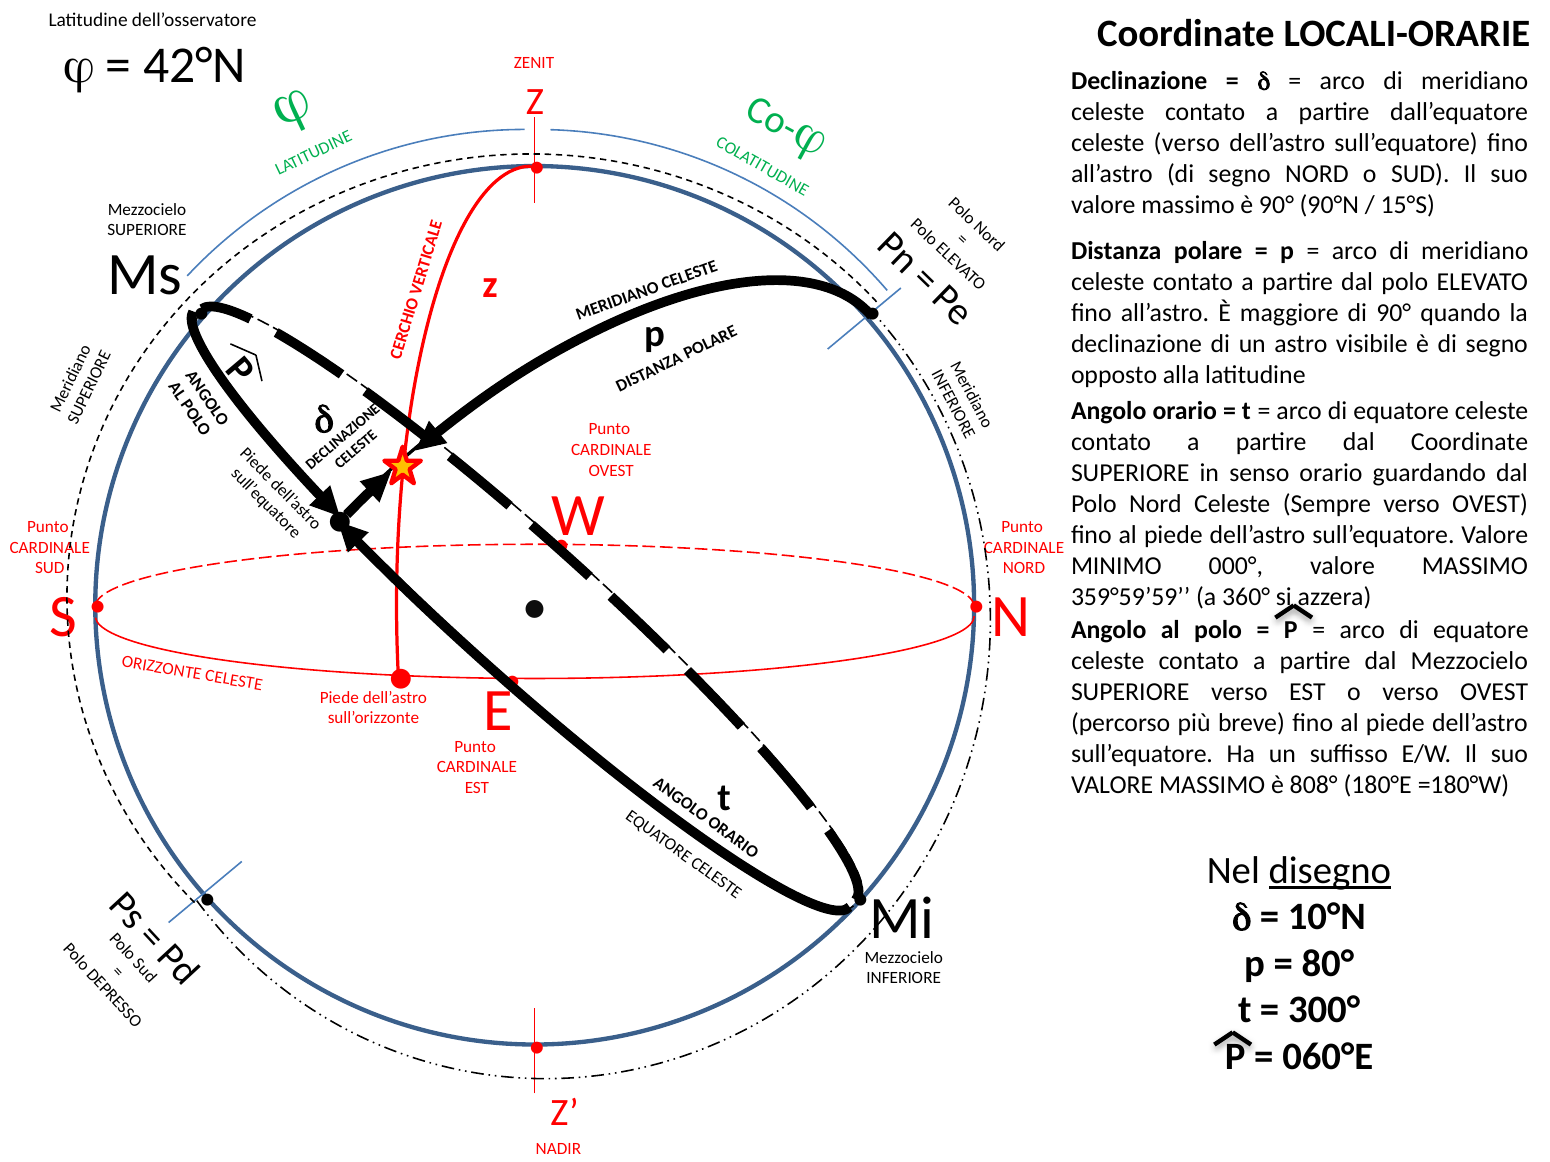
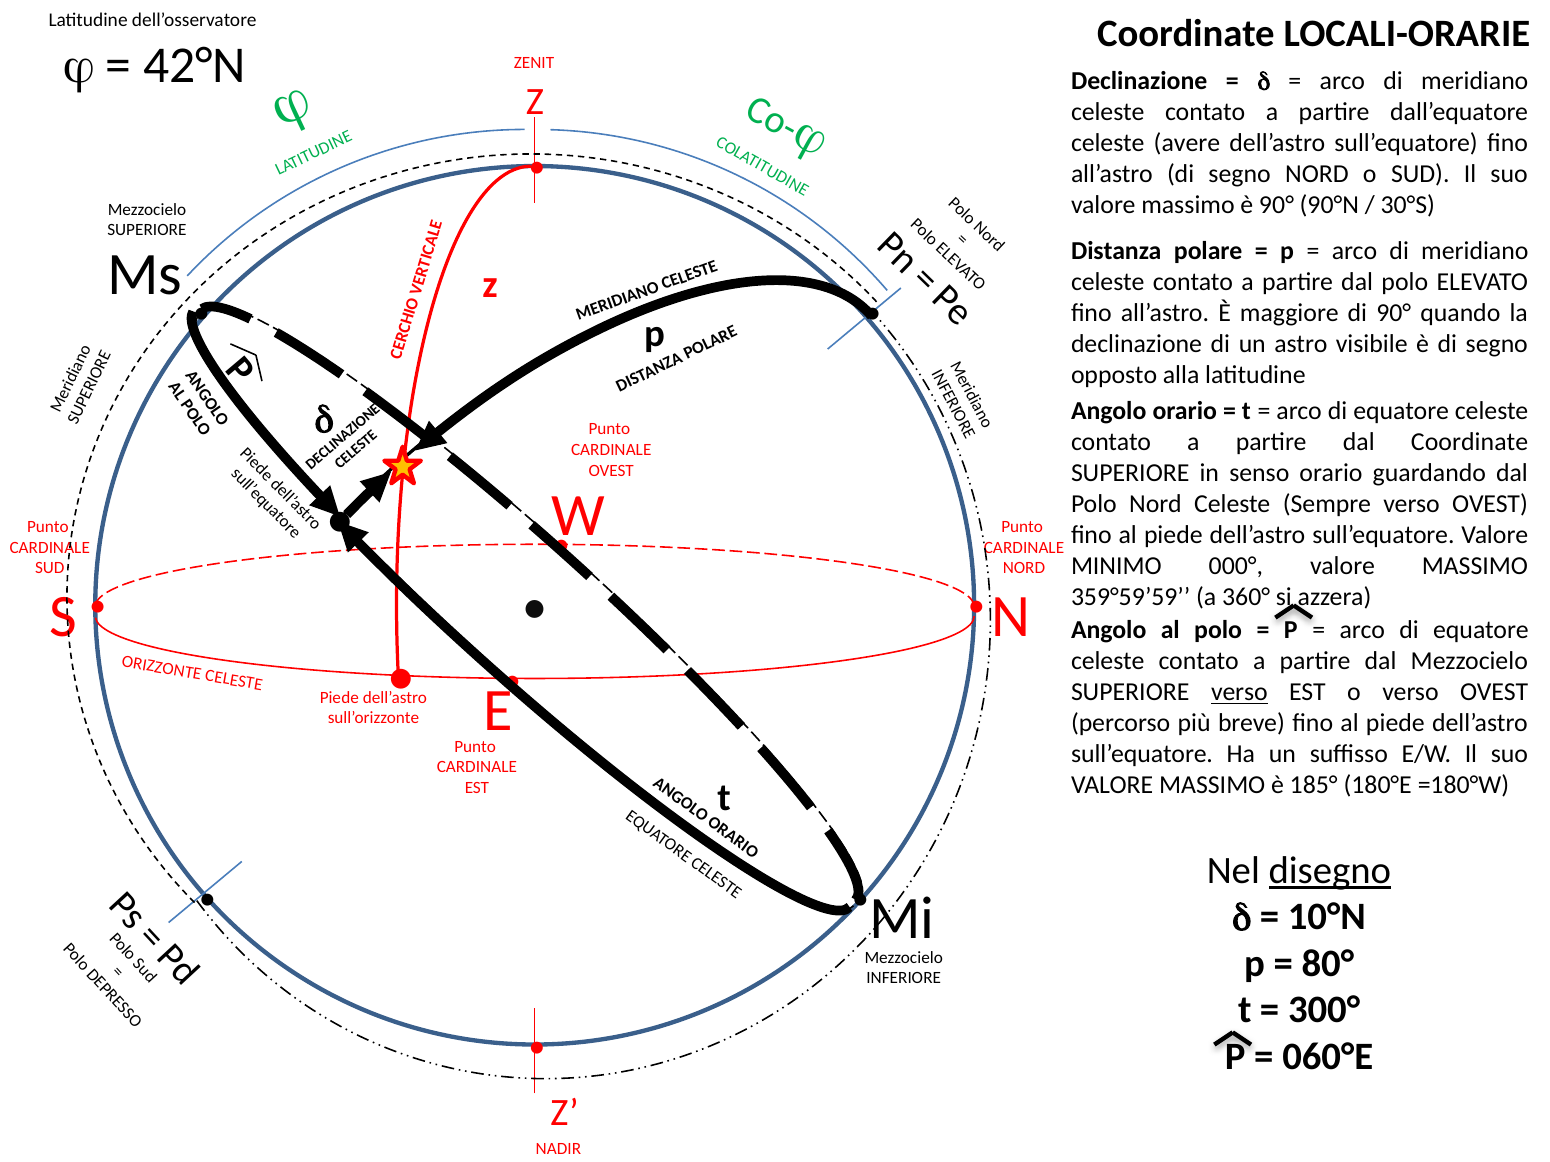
celeste verso: verso -> avere
15°S: 15°S -> 30°S
verso at (1239, 693) underline: none -> present
808°: 808° -> 185°
